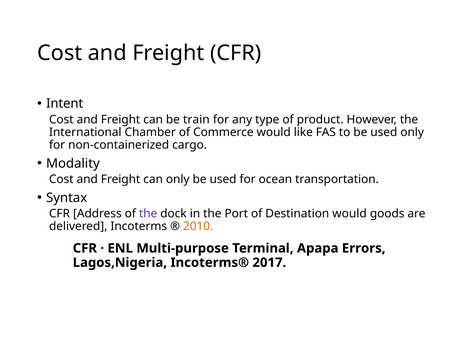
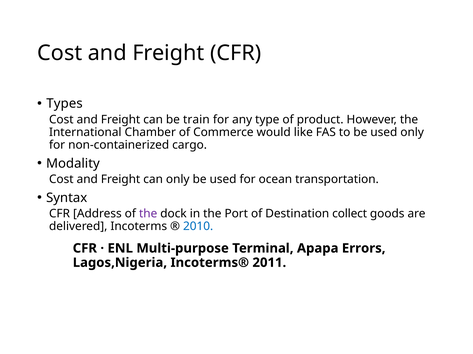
Intent: Intent -> Types
Destination would: would -> collect
2010 colour: orange -> blue
2017: 2017 -> 2011
